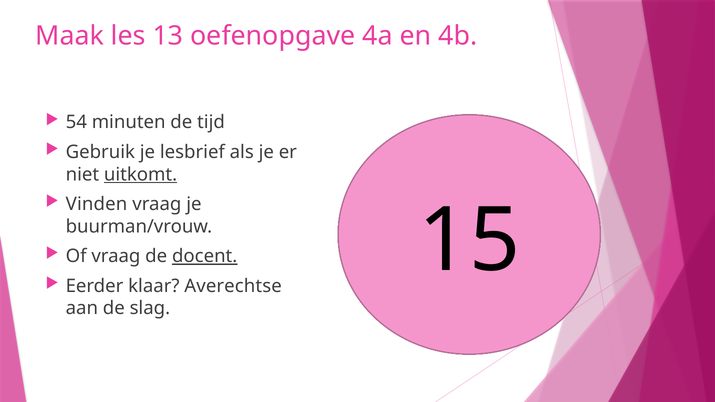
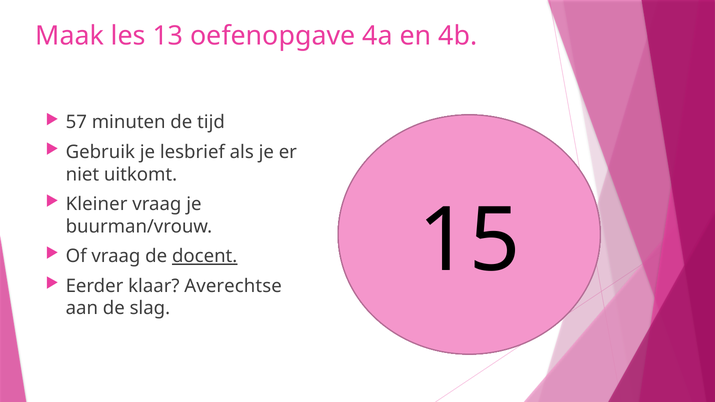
54: 54 -> 57
uitkomt underline: present -> none
Vinden: Vinden -> Kleiner
